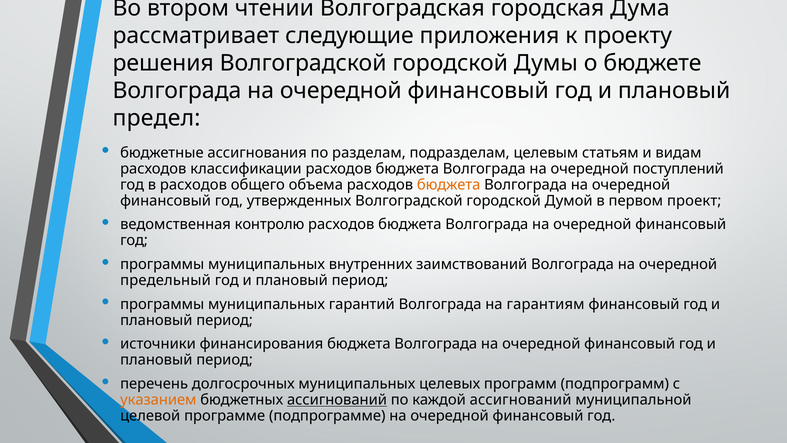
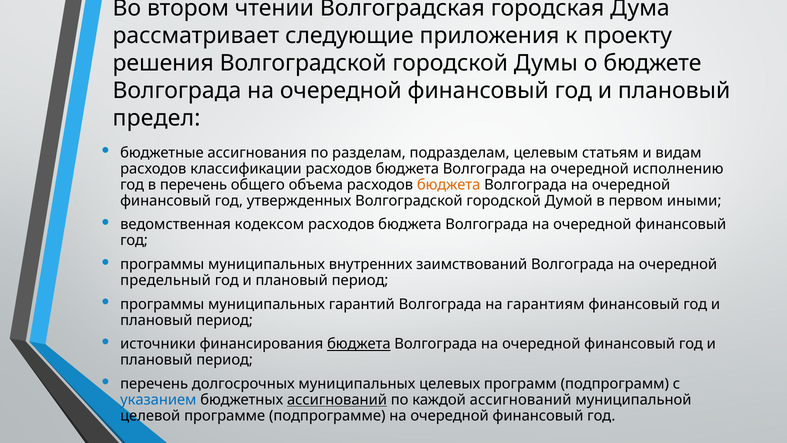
поступлений: поступлений -> исполнению
в расходов: расходов -> перечень
проект: проект -> иными
контролю: контролю -> кодексом
бюджета at (359, 344) underline: none -> present
указанием colour: orange -> blue
